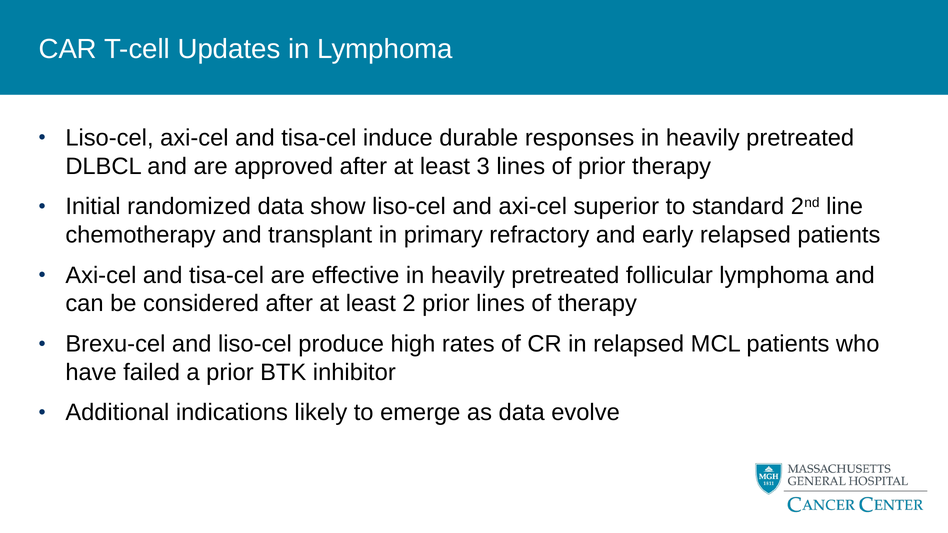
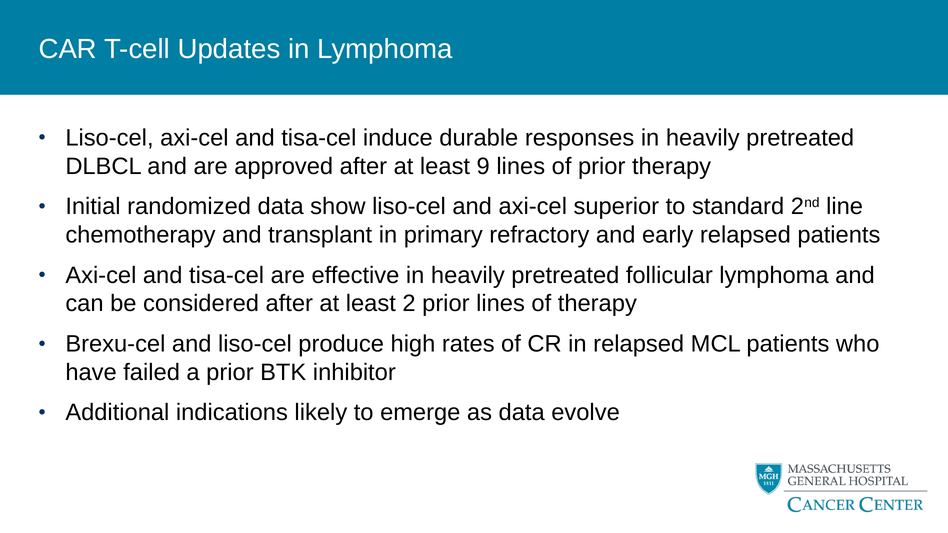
3: 3 -> 9
